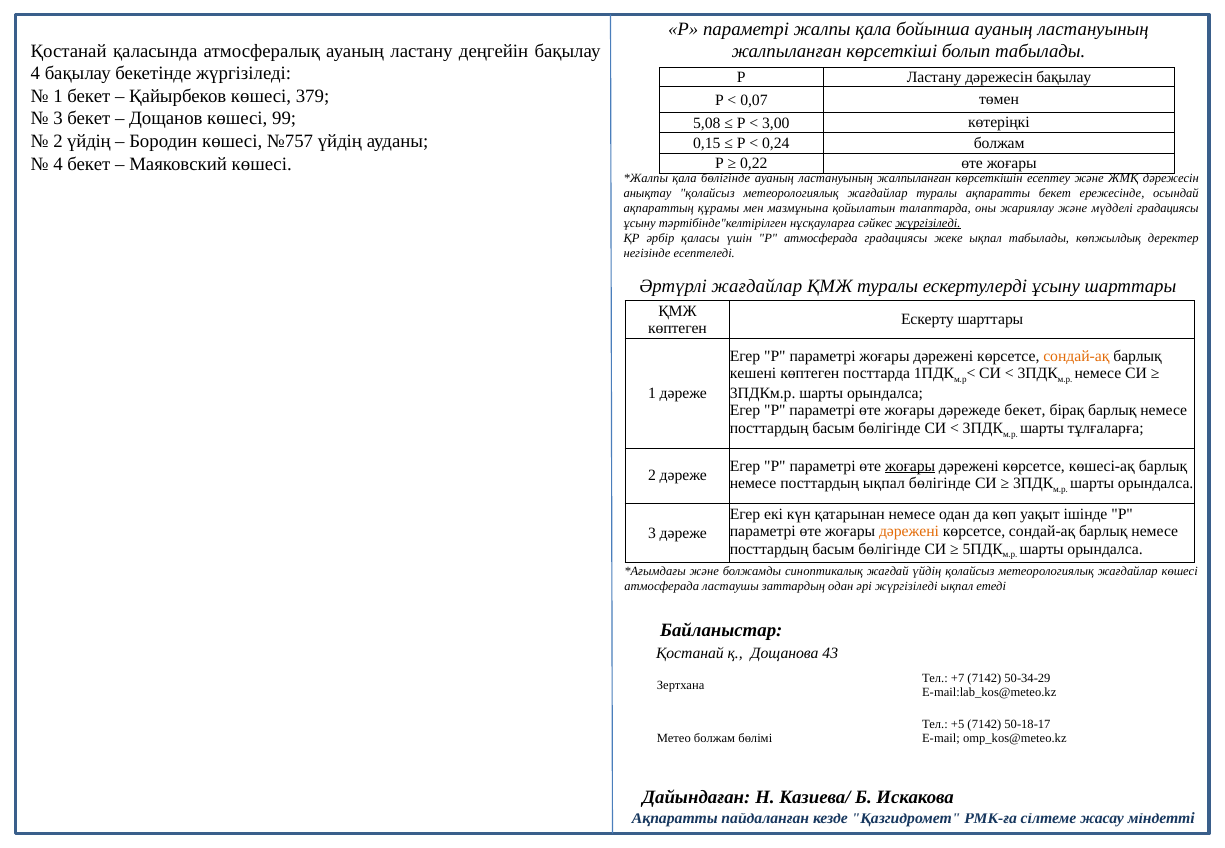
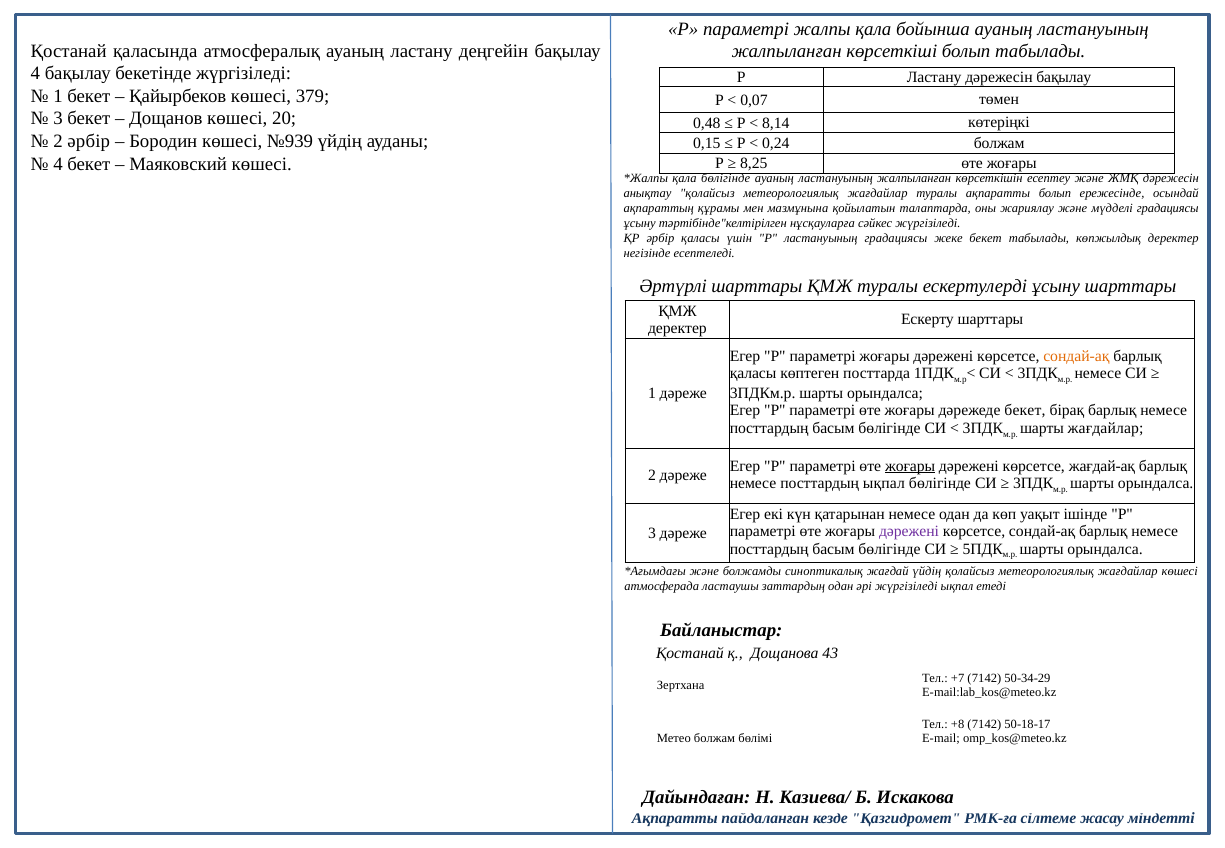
99: 99 -> 20
5,08: 5,08 -> 0,48
3,00: 3,00 -> 8,14
2 үйдің: үйдің -> әрбір
№757: №757 -> №939
0,22: 0,22 -> 8,25
ақпаратты бекет: бекет -> болып
жүргізіледі at (928, 223) underline: present -> none
Р атмосферада: атмосферада -> ластануының
жеке ықпал: ықпал -> бекет
Әртүрлі жағдайлар: жағдайлар -> шарттары
көптеген at (677, 328): көптеген -> деректер
кешені at (753, 374): кешені -> қаласы
шарты тұлғаларға: тұлғаларға -> жағдайлар
көшесі-ақ: көшесі-ақ -> жағдай-ақ
дәрежені at (909, 532) colour: orange -> purple
+5: +5 -> +8
